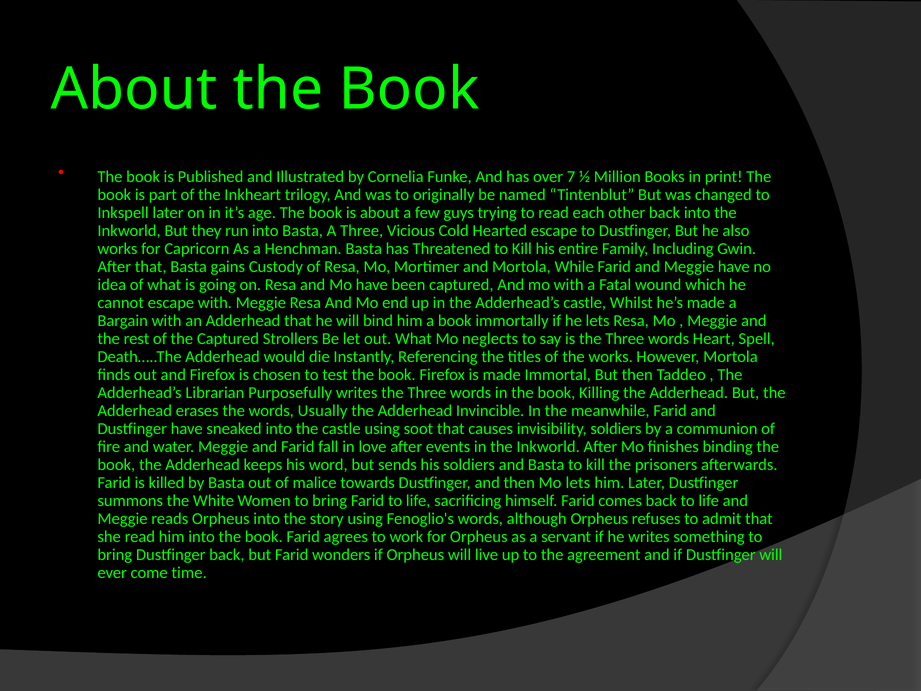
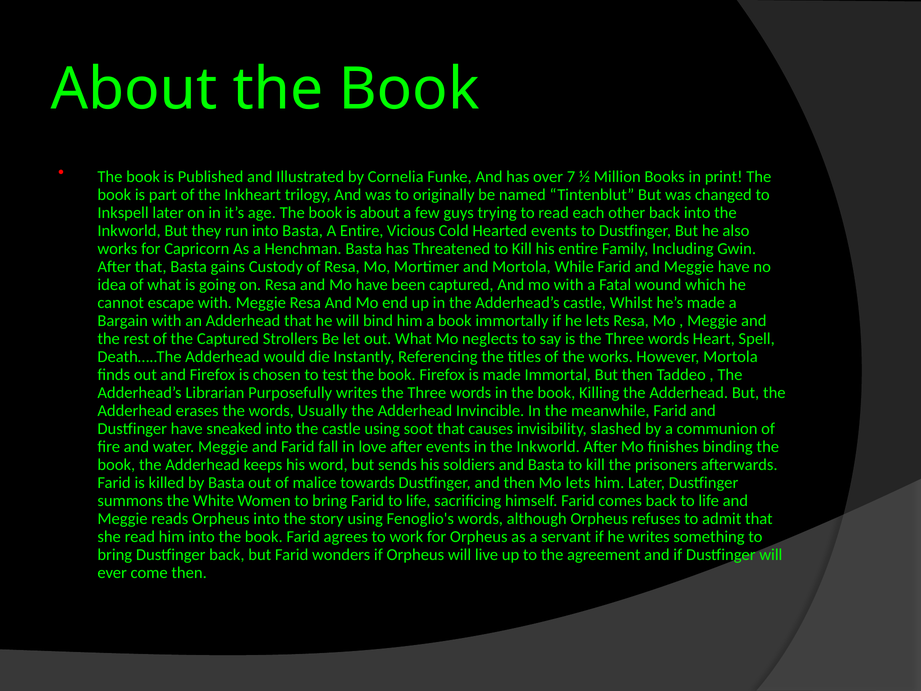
A Three: Three -> Entire
Hearted escape: escape -> events
invisibility soldiers: soldiers -> slashed
come time: time -> then
